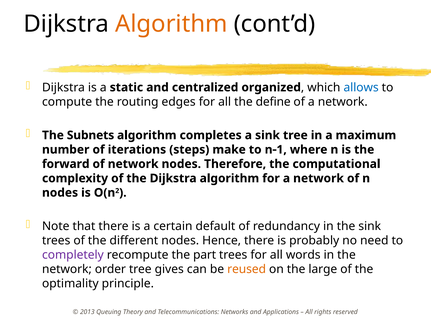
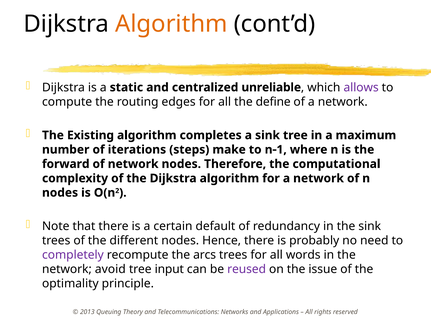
organized: organized -> unreliable
allows colour: blue -> purple
Subnets: Subnets -> Existing
part: part -> arcs
order: order -> avoid
gives: gives -> input
reused colour: orange -> purple
large: large -> issue
